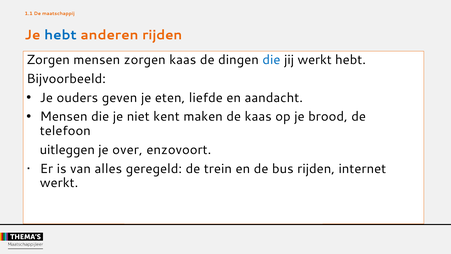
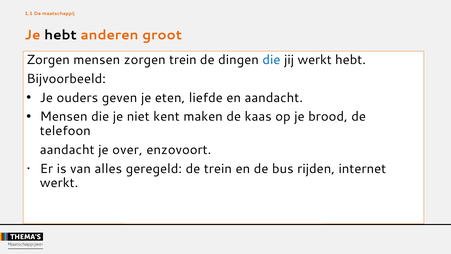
hebt at (60, 35) colour: blue -> black
anderen rijden: rijden -> groot
zorgen kaas: kaas -> trein
uitleggen at (67, 150): uitleggen -> aandacht
